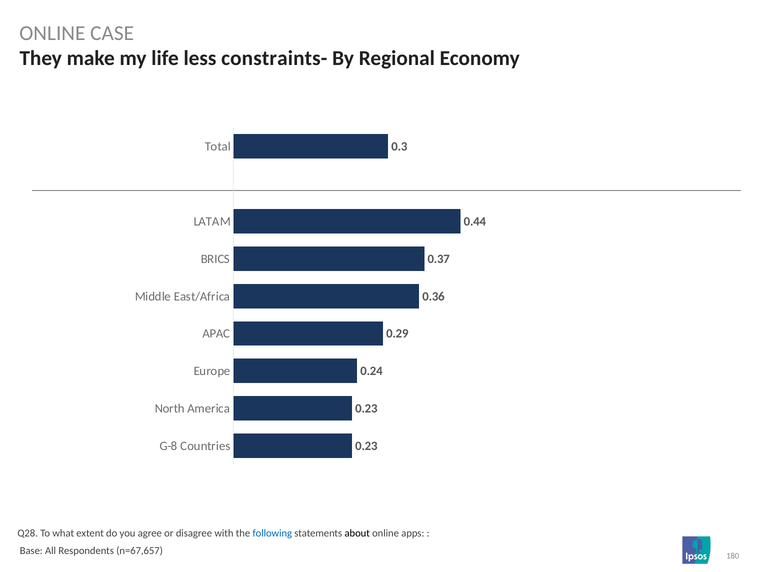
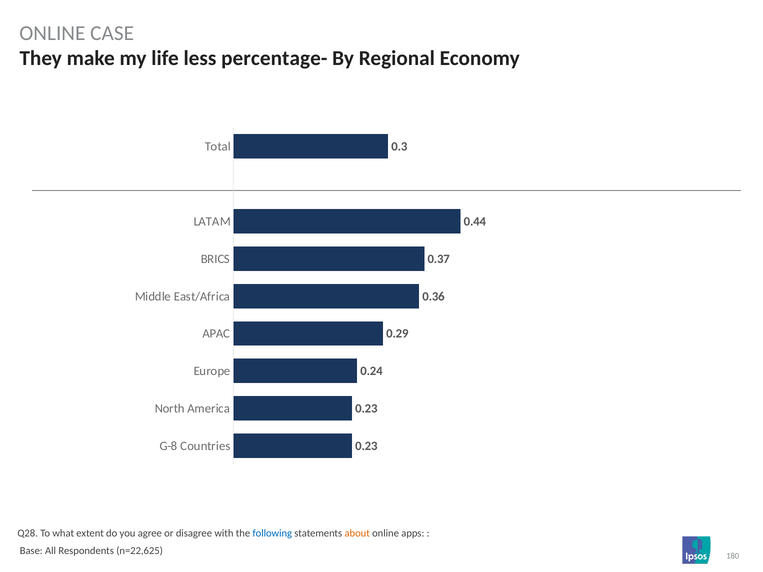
constraints-: constraints- -> percentage-
about colour: black -> orange
n=67,657: n=67,657 -> n=22,625
